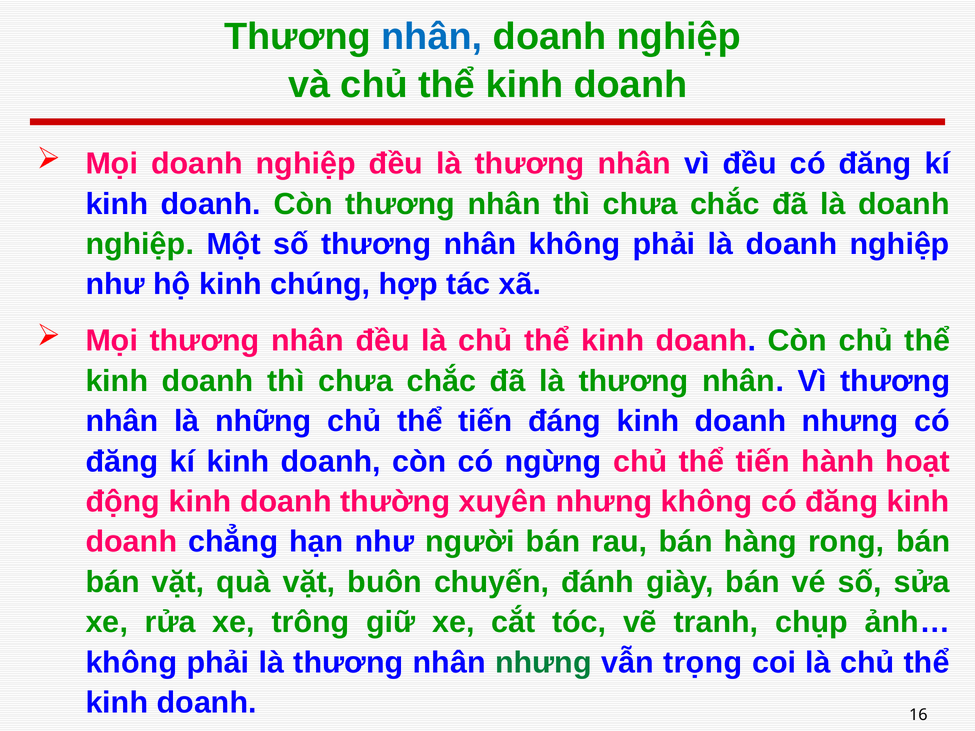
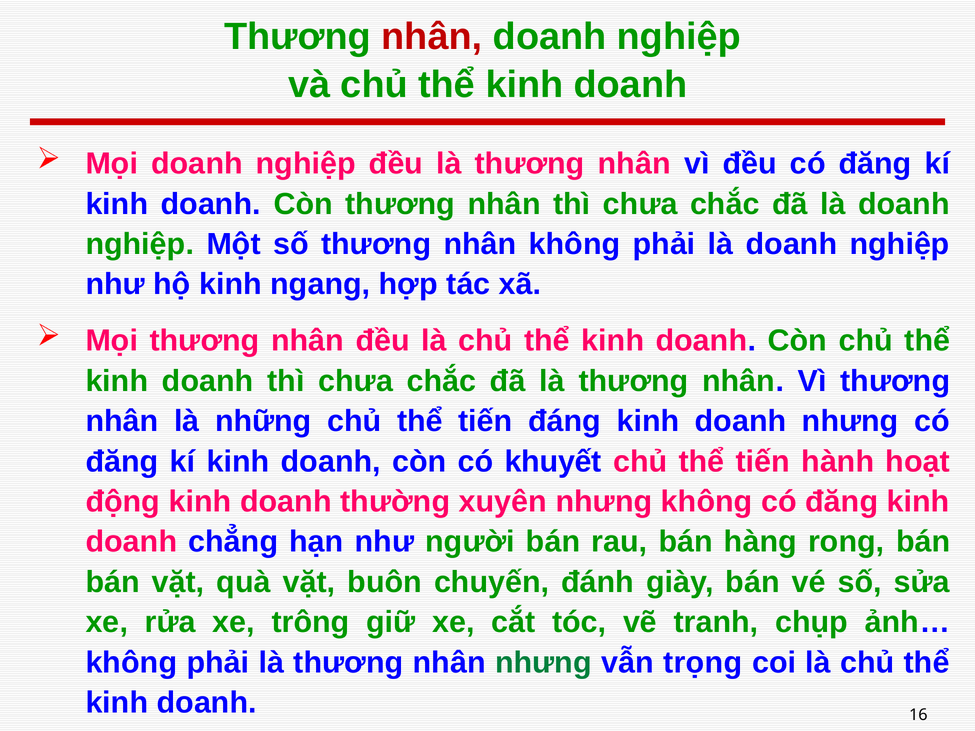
nhân at (432, 37) colour: blue -> red
chúng: chúng -> ngang
ngừng: ngừng -> khuyết
